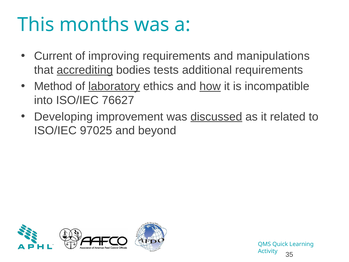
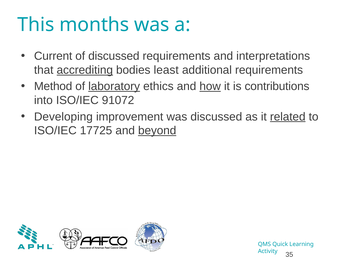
of improving: improving -> discussed
manipulations: manipulations -> interpretations
tests: tests -> least
incompatible: incompatible -> contributions
76627: 76627 -> 91072
discussed at (216, 117) underline: present -> none
related underline: none -> present
97025: 97025 -> 17725
beyond underline: none -> present
